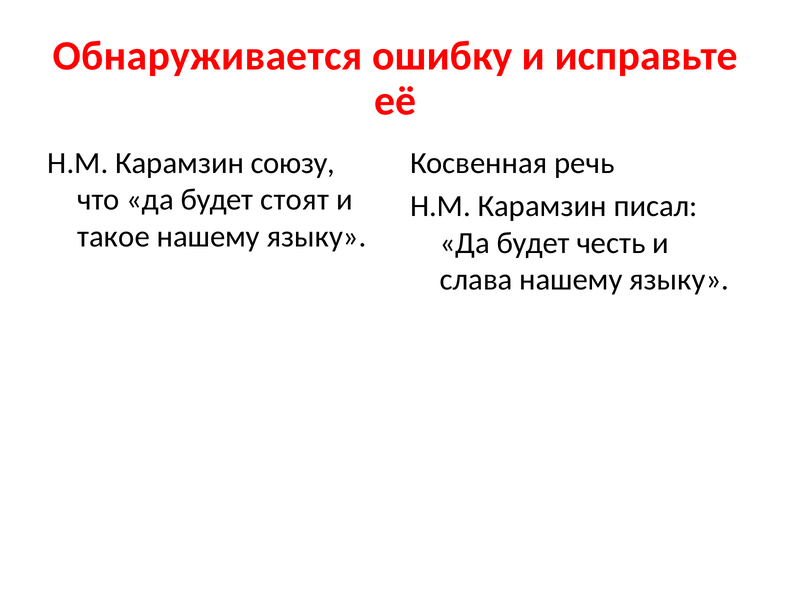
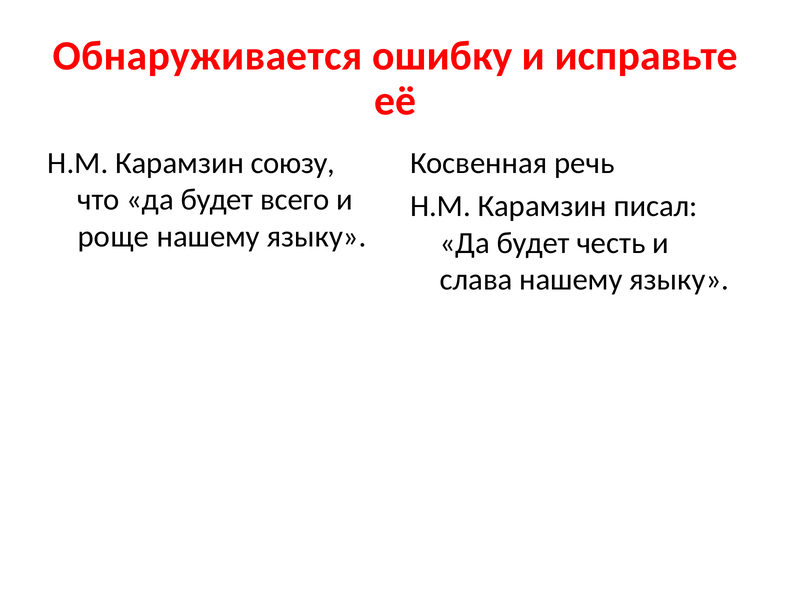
стоят: стоят -> всего
такое: такое -> роще
